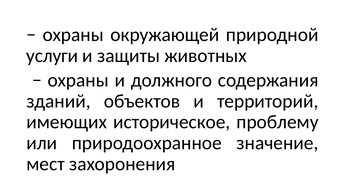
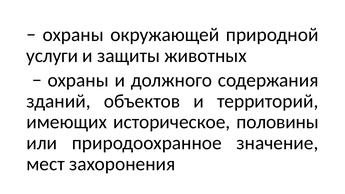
проблему: проблему -> половины
